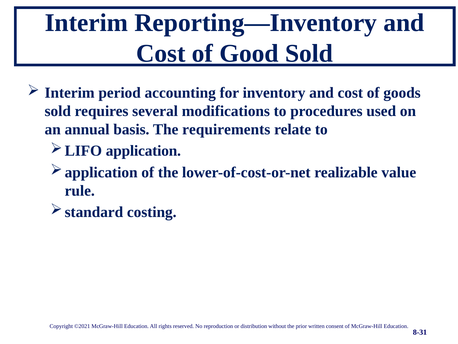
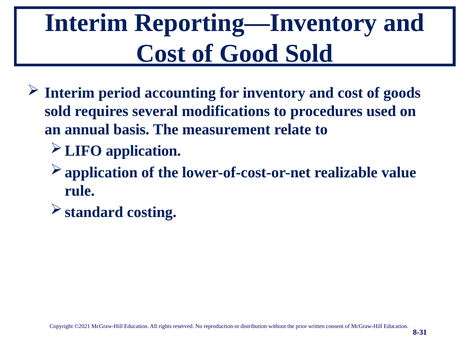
requirements: requirements -> measurement
